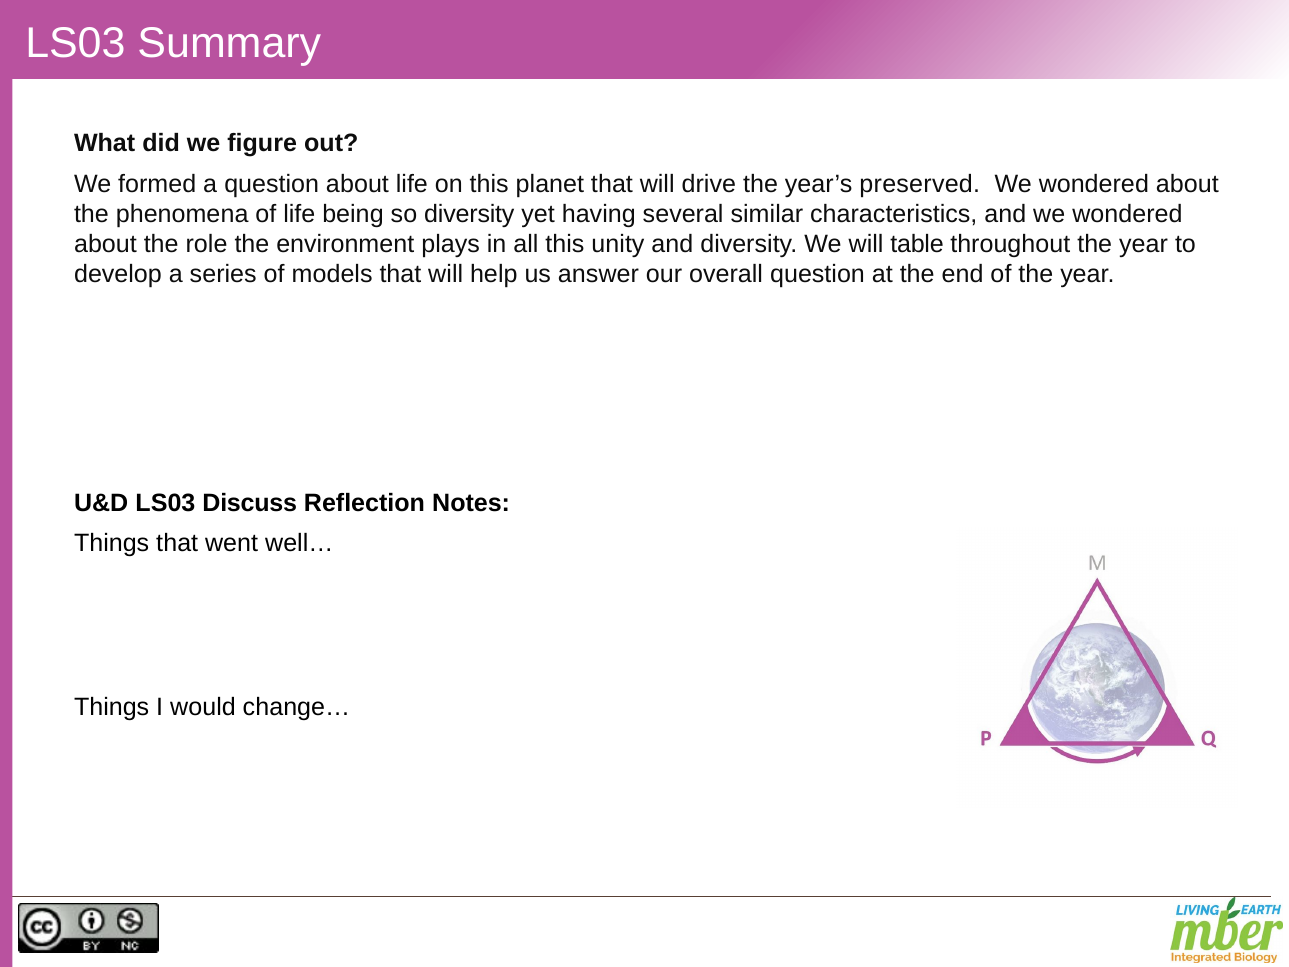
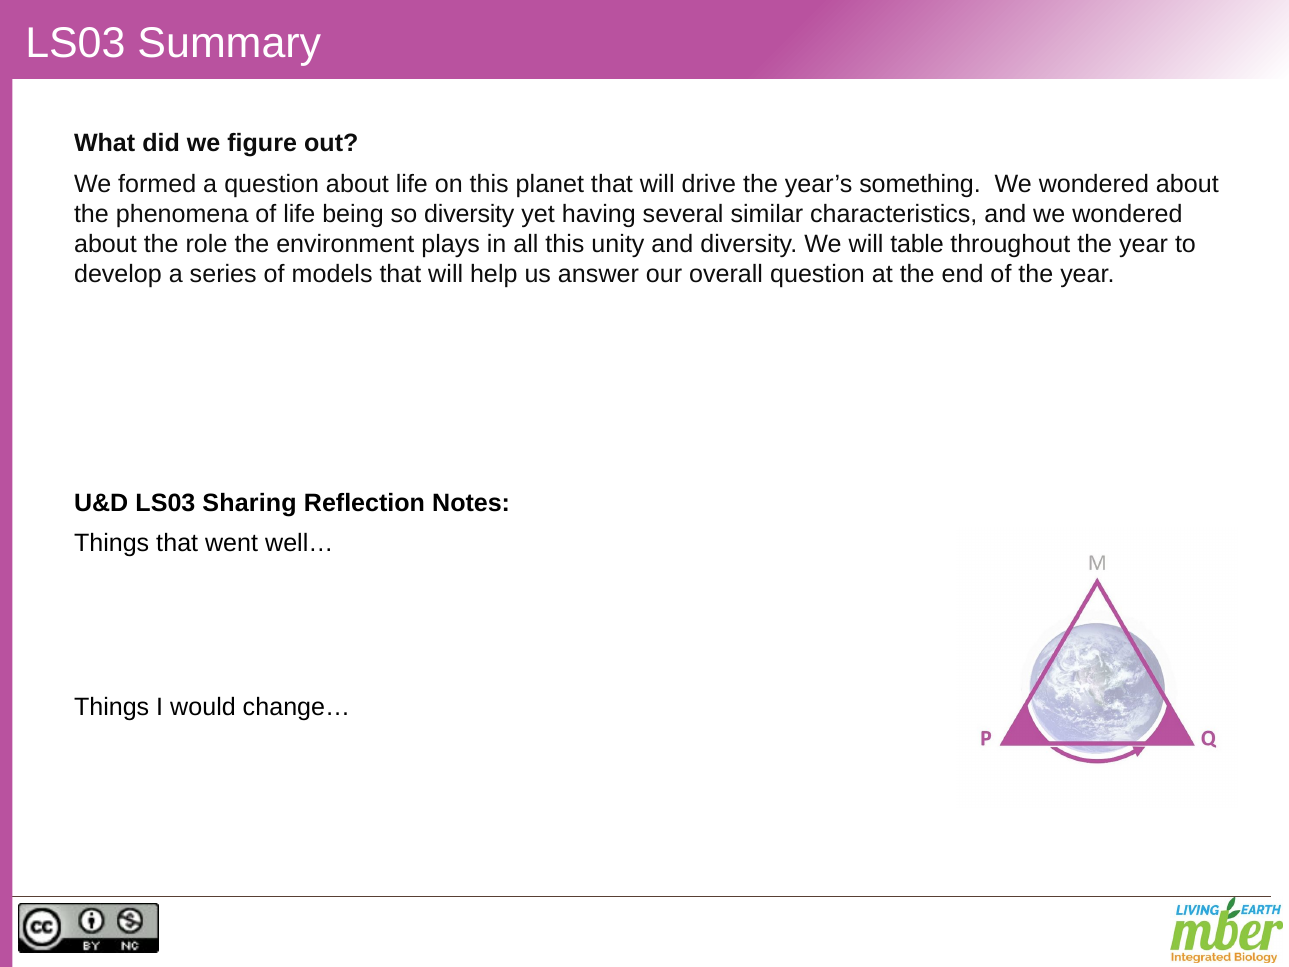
preserved: preserved -> something
Discuss: Discuss -> Sharing
